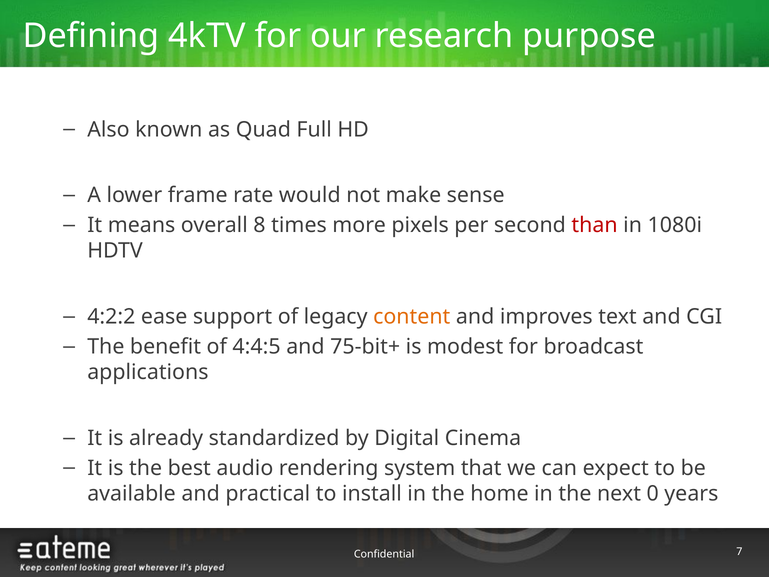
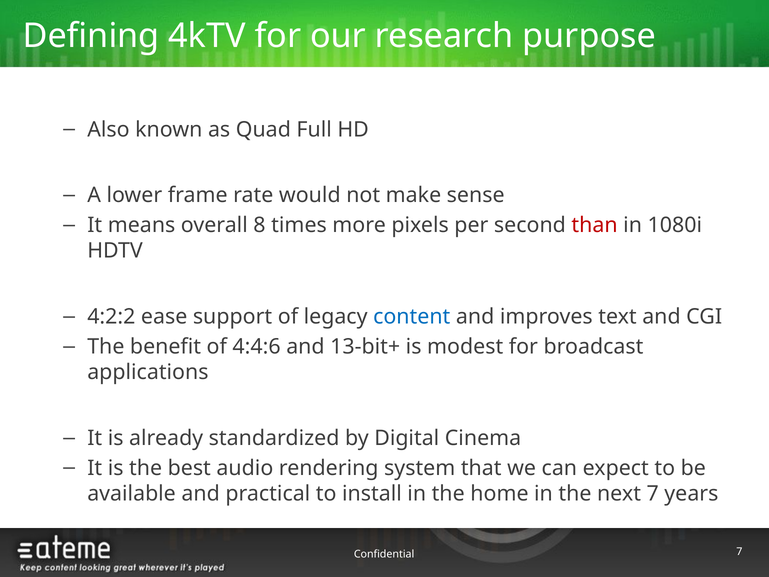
content colour: orange -> blue
4:4:5: 4:4:5 -> 4:4:6
75-bit+: 75-bit+ -> 13-bit+
next 0: 0 -> 7
